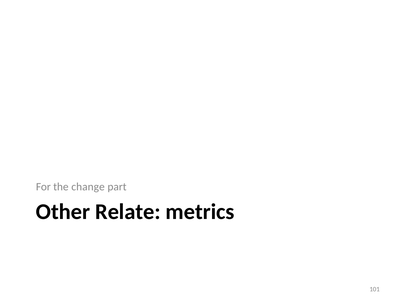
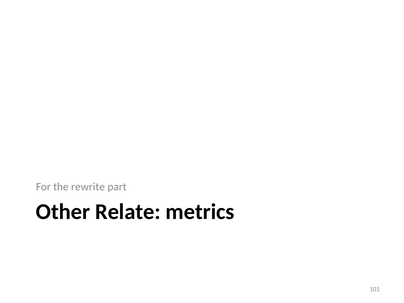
change: change -> rewrite
